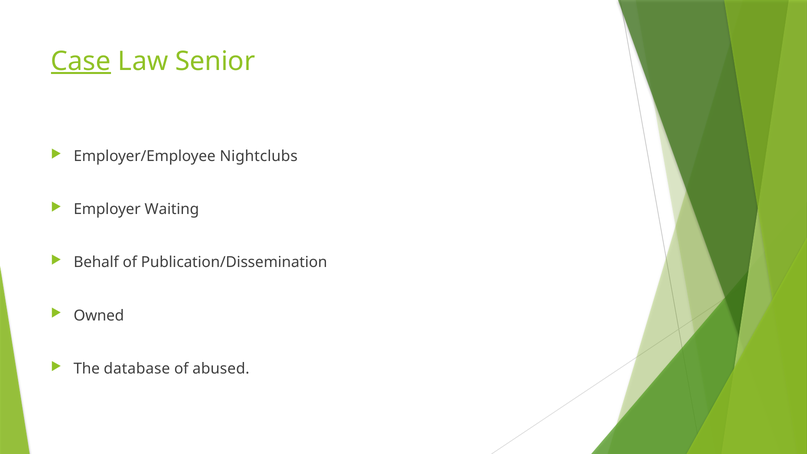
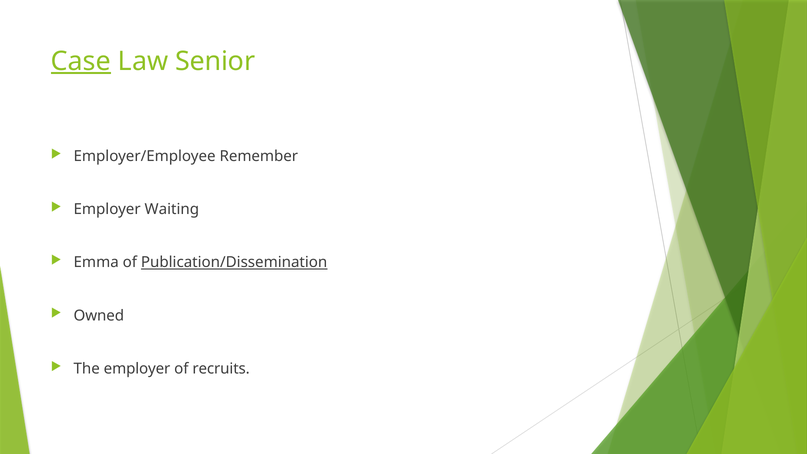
Nightclubs: Nightclubs -> Remember
Behalf: Behalf -> Emma
Publication/Dissemination underline: none -> present
The database: database -> employer
abused: abused -> recruits
